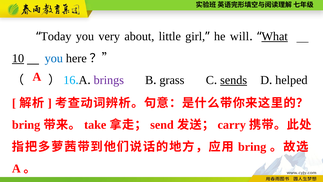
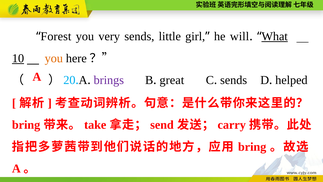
Today: Today -> Forest
very about: about -> sends
you at (54, 58) colour: blue -> orange
16: 16 -> 20
grass: grass -> great
sends at (234, 80) underline: present -> none
